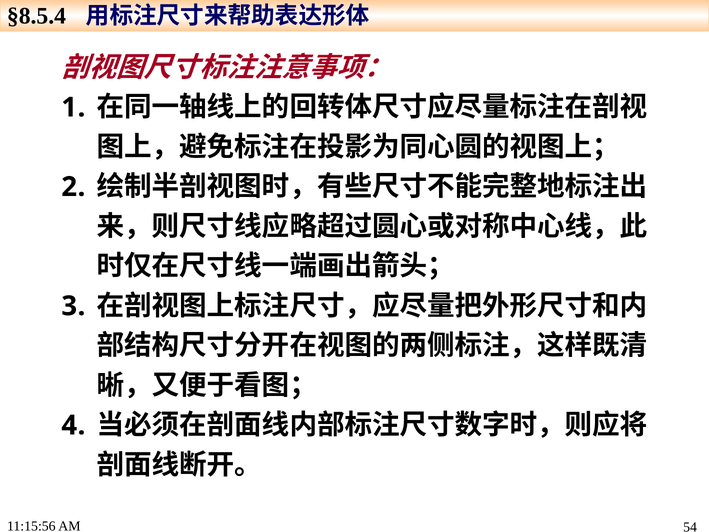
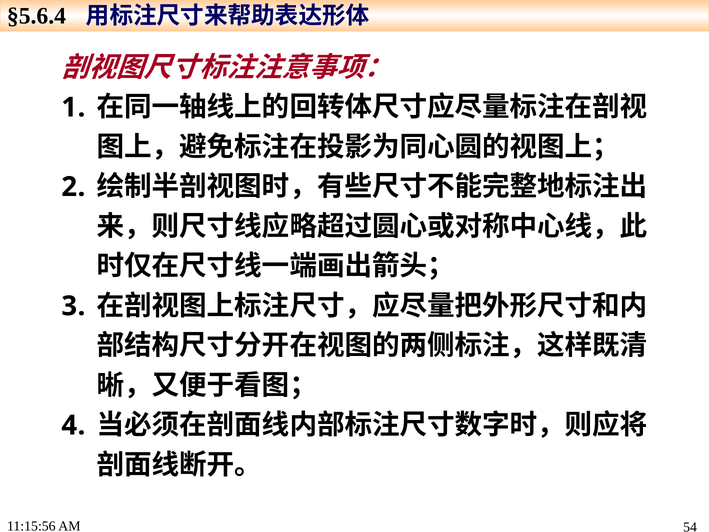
§8.5.4: §8.5.4 -> §5.6.4
